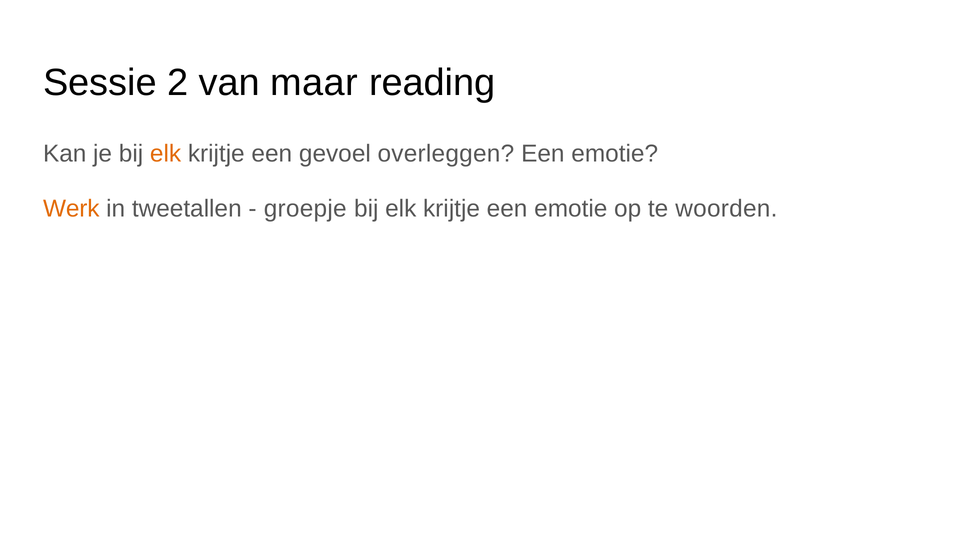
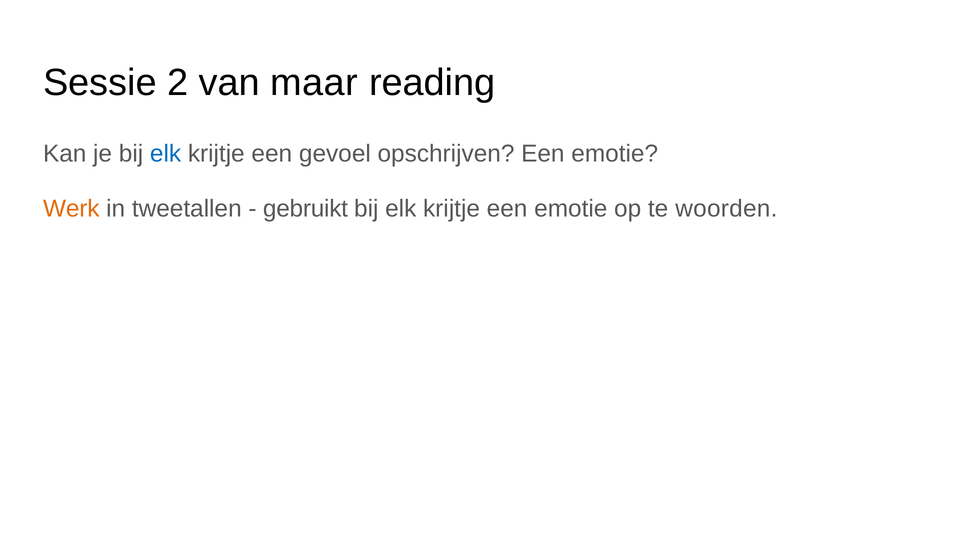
elk at (166, 153) colour: orange -> blue
overleggen: overleggen -> opschrijven
groepje: groepje -> gebruikt
